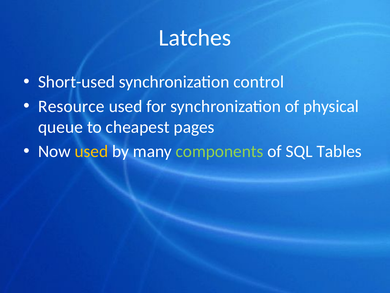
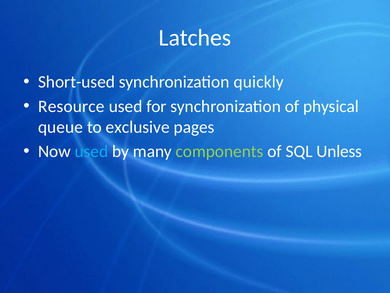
control: control -> quickly
cheapest: cheapest -> exclusive
used at (91, 151) colour: yellow -> light blue
Tables: Tables -> Unless
